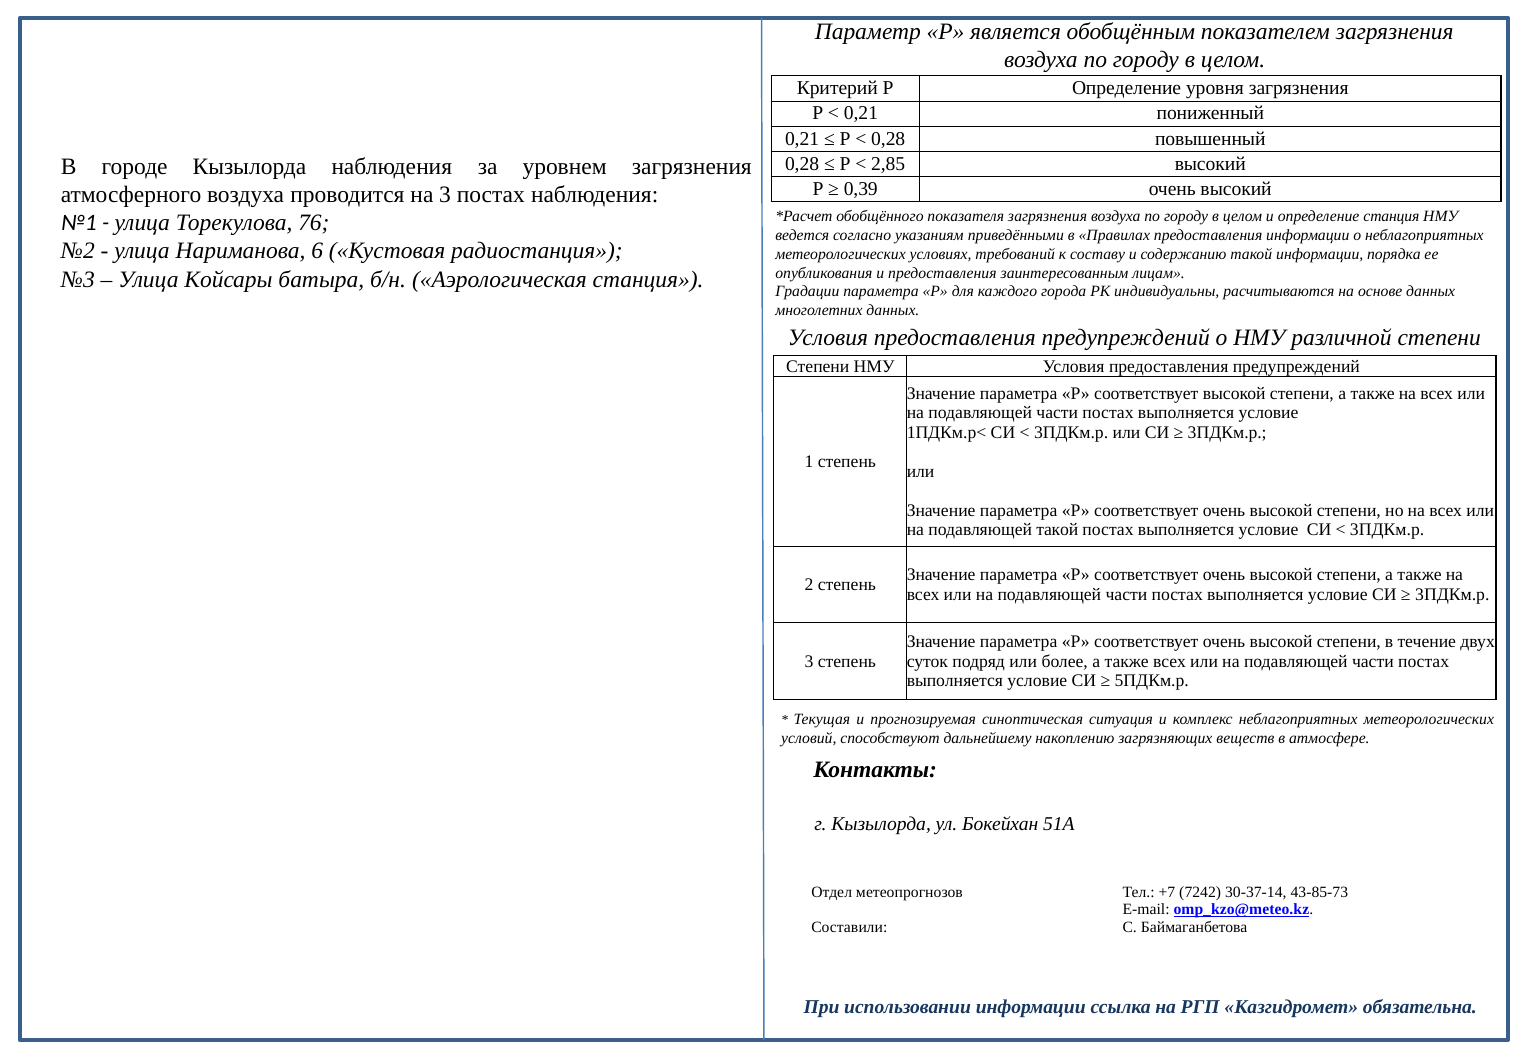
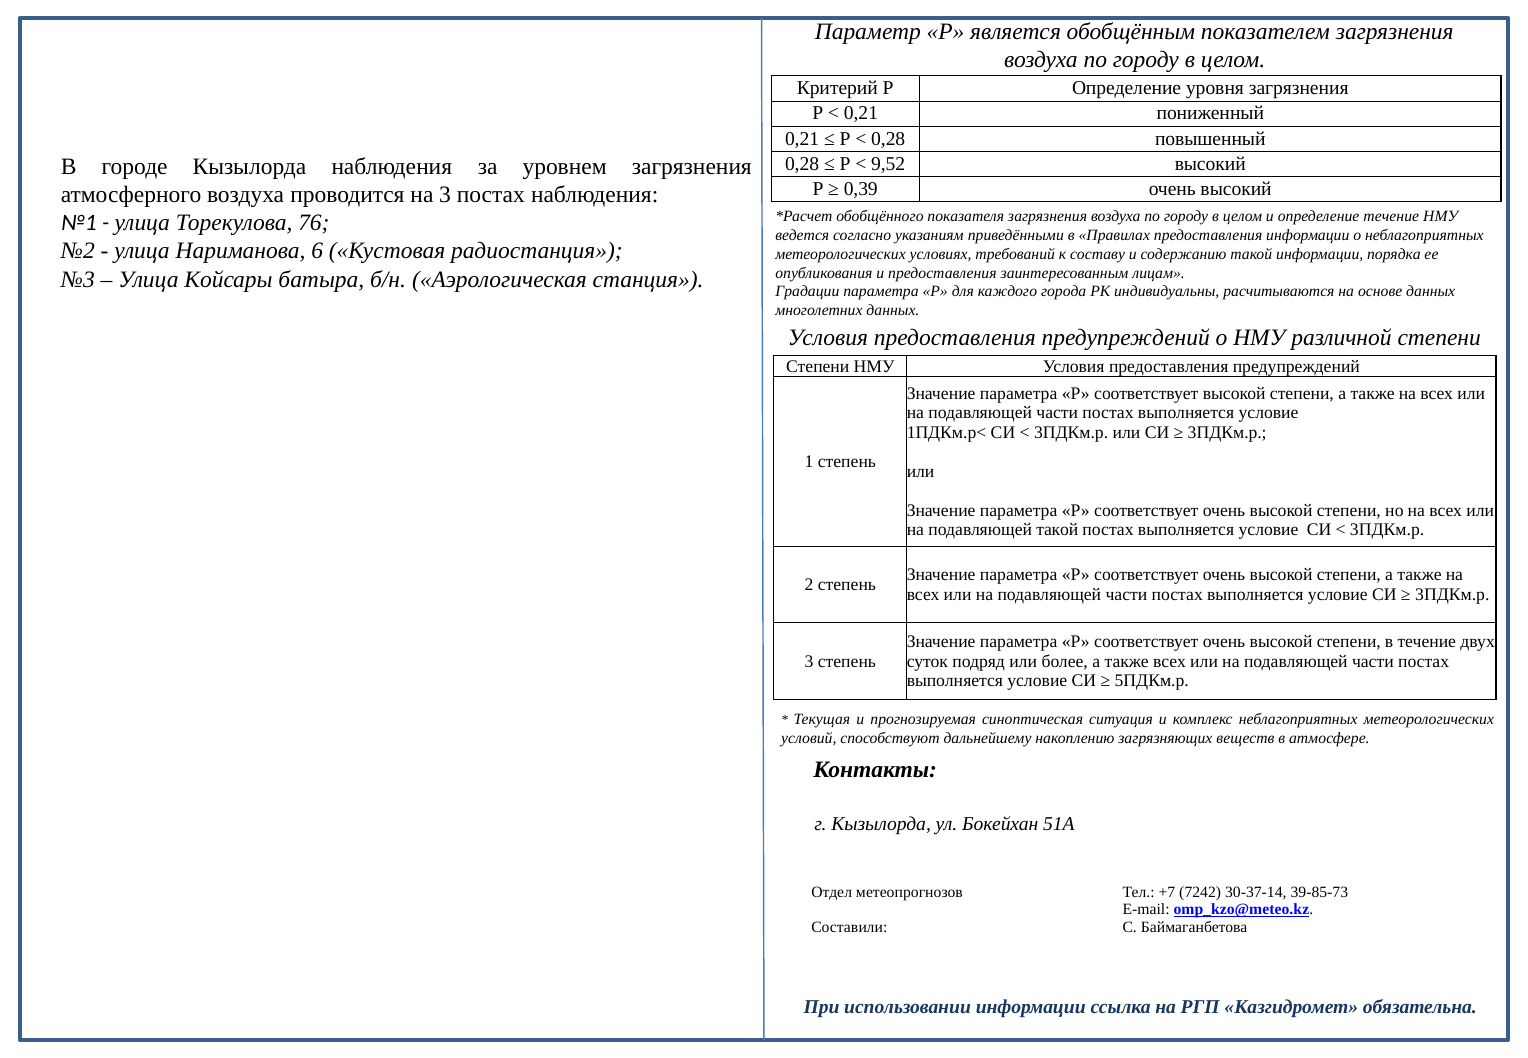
2,85: 2,85 -> 9,52
определение станция: станция -> течение
43-85-73: 43-85-73 -> 39-85-73
